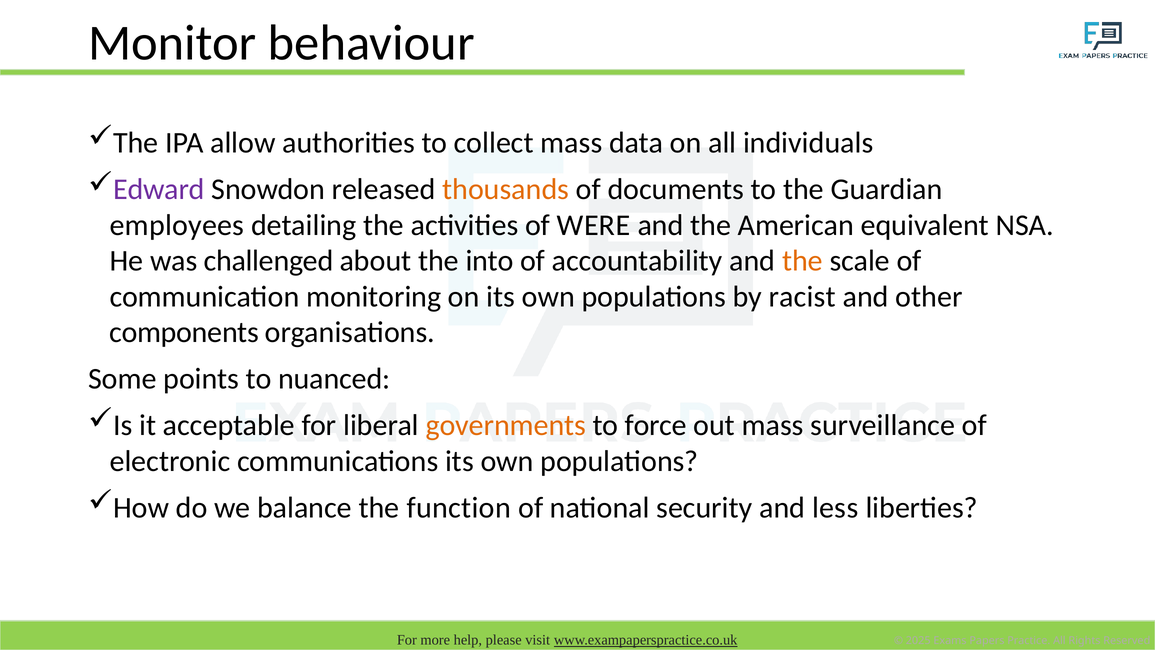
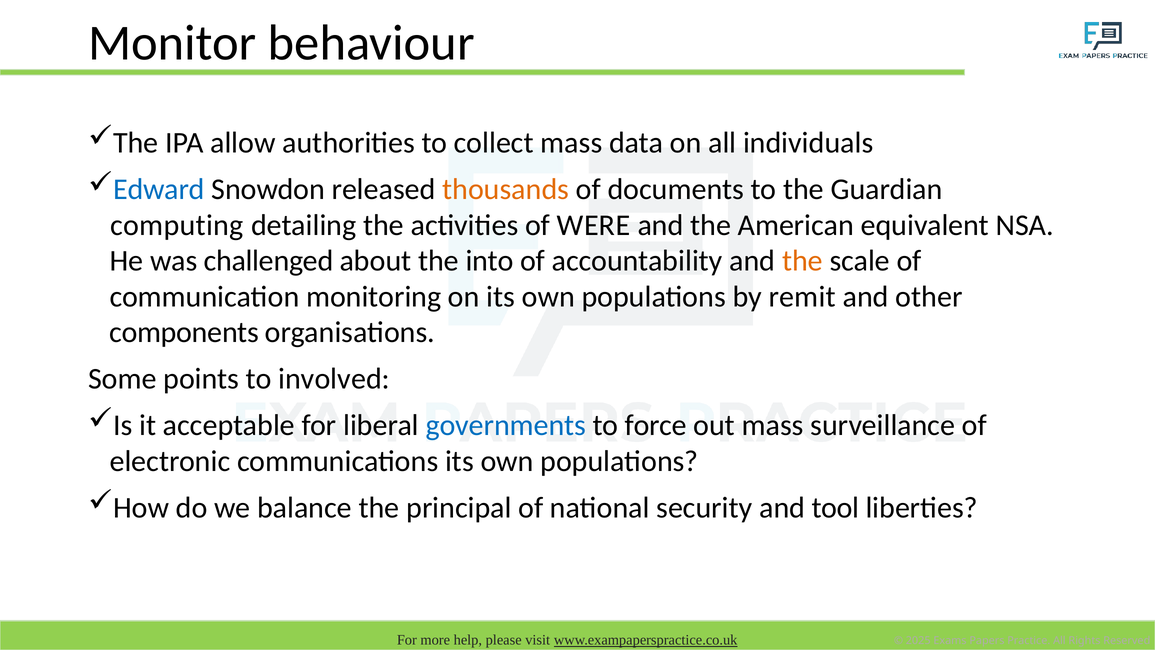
Edward colour: purple -> blue
employees: employees -> computing
racist: racist -> remit
nuanced: nuanced -> involved
governments colour: orange -> blue
function: function -> principal
less: less -> tool
